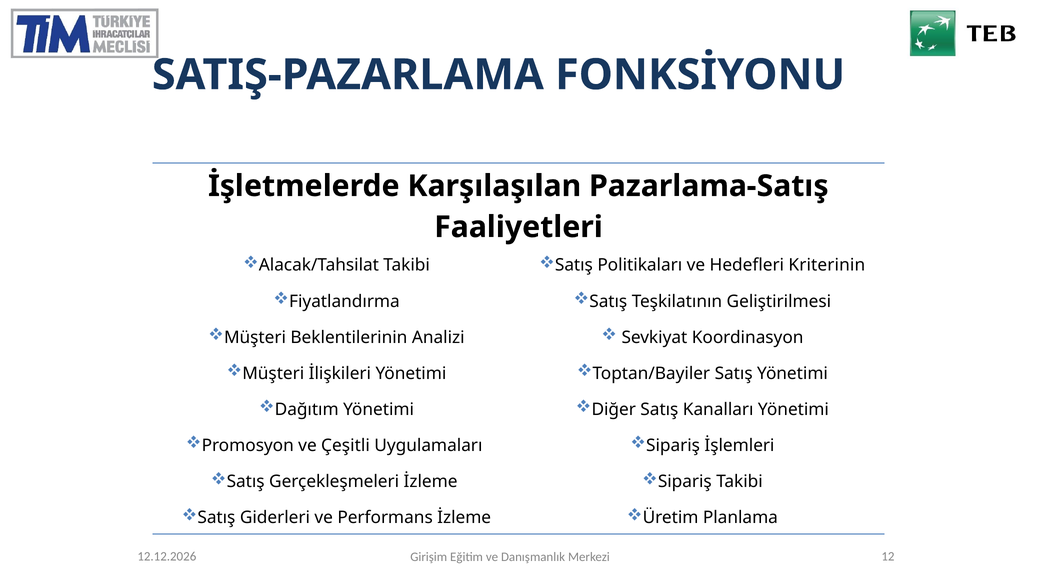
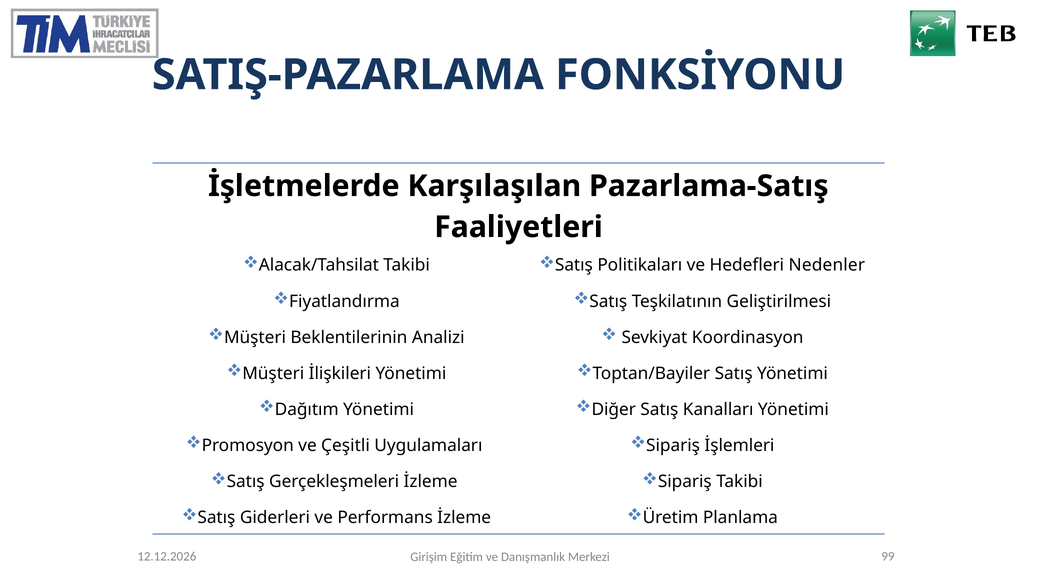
Kriterinin: Kriterinin -> Nedenler
12: 12 -> 99
